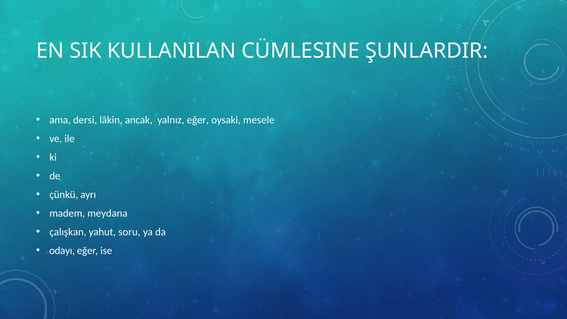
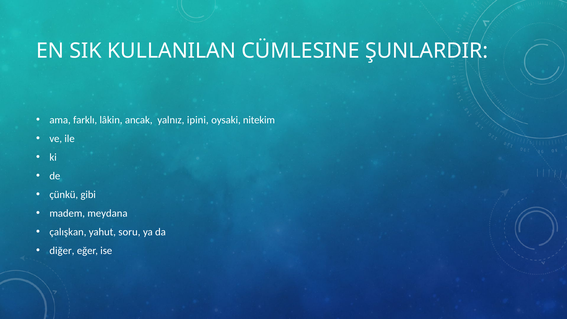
dersi: dersi -> farklı
yalnız eğer: eğer -> ipini
mesele: mesele -> nitekim
ayrı: ayrı -> gibi
odayı: odayı -> diğer
